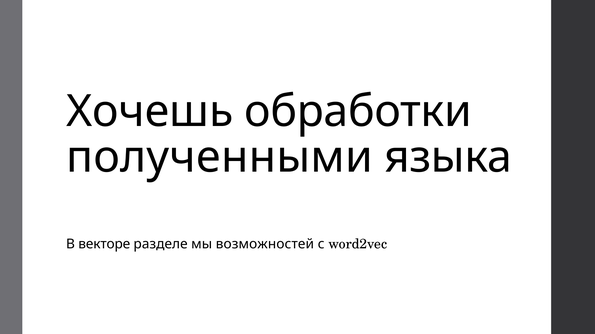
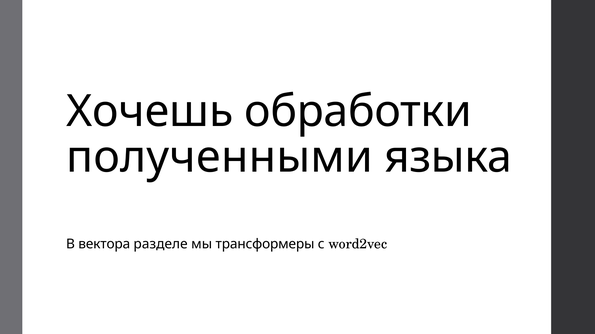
векторе: векторе -> вектора
возможностей: возможностей -> трансформеры
